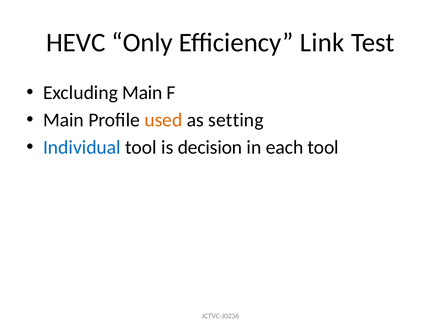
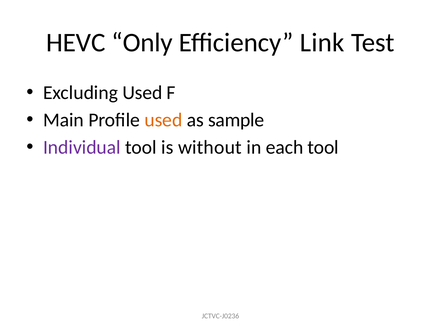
Excluding Main: Main -> Used
setting: setting -> sample
Individual colour: blue -> purple
decision: decision -> without
